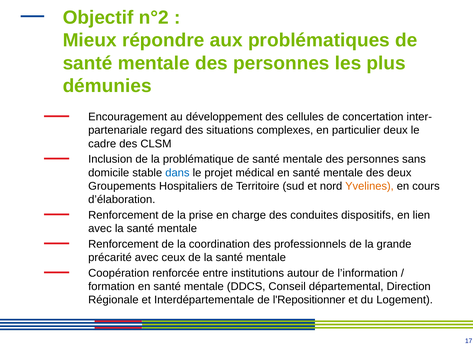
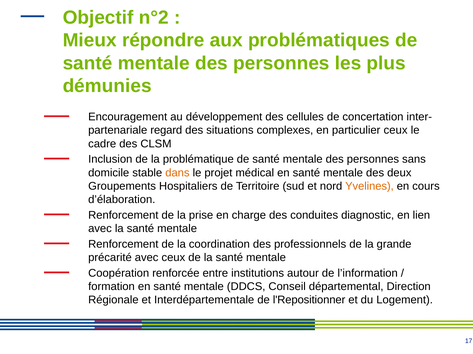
particulier deux: deux -> ceux
dans colour: blue -> orange
dispositifs: dispositifs -> diagnostic
